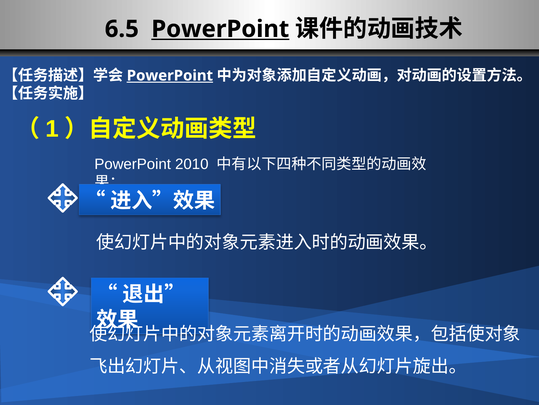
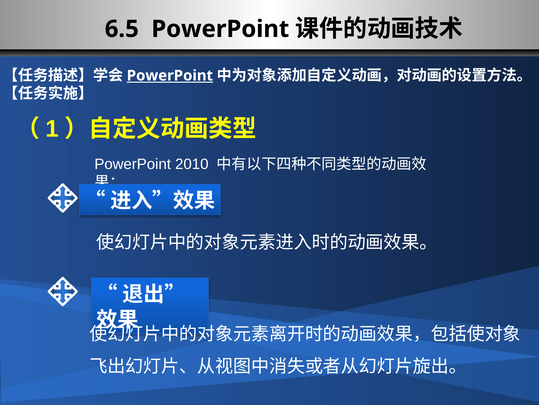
PowerPoint at (220, 29) underline: present -> none
